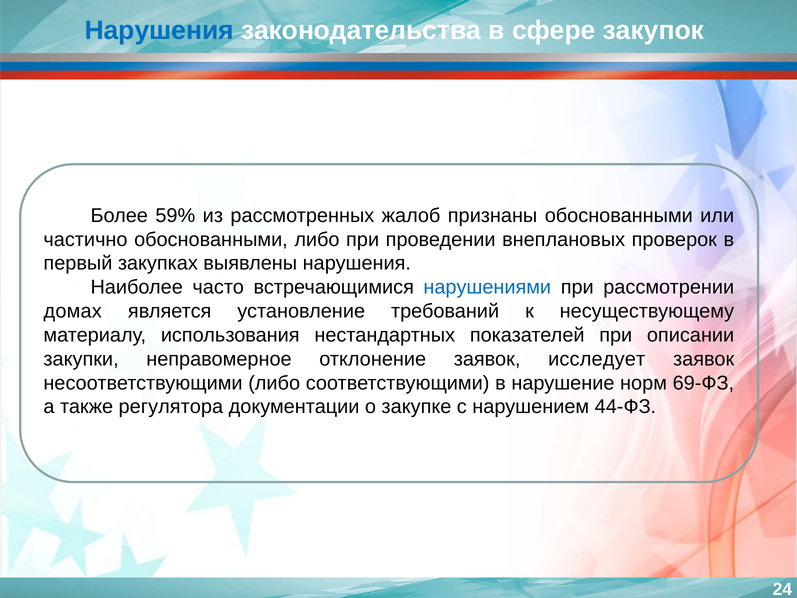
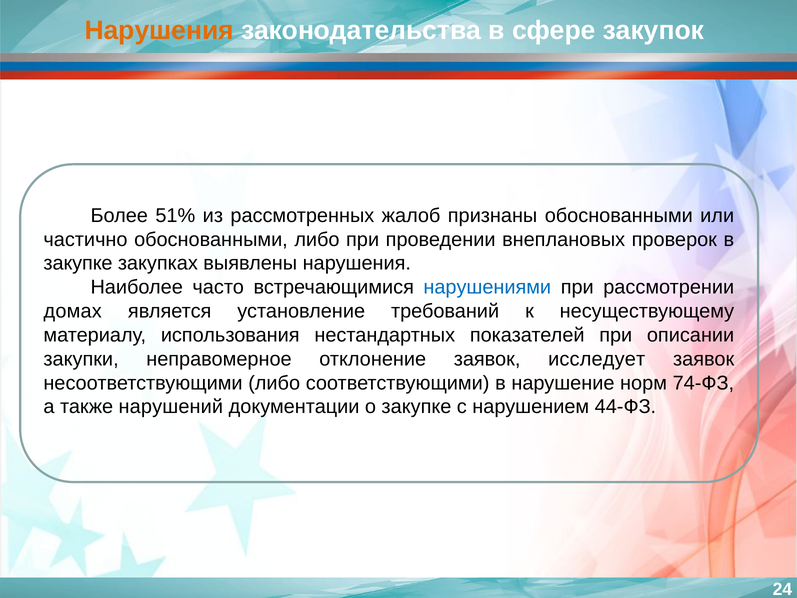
Нарушения at (159, 30) colour: blue -> orange
59%: 59% -> 51%
первый at (78, 263): первый -> закупке
69-ФЗ: 69-ФЗ -> 74-ФЗ
регулятора: регулятора -> нарушений
